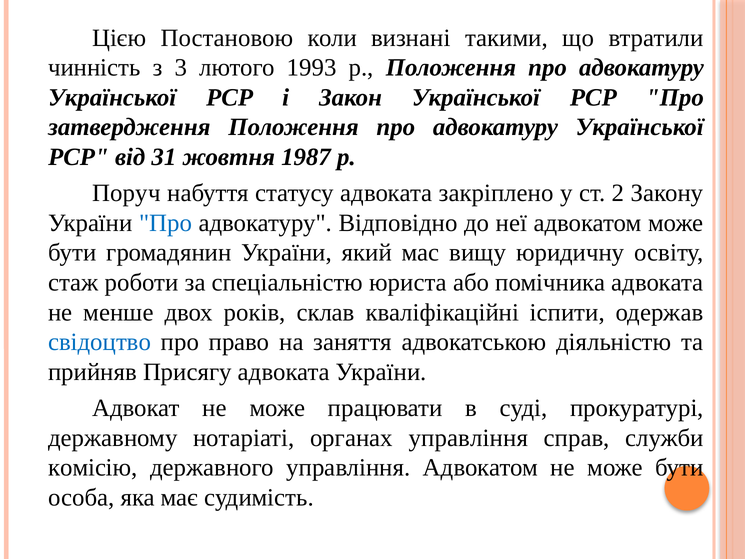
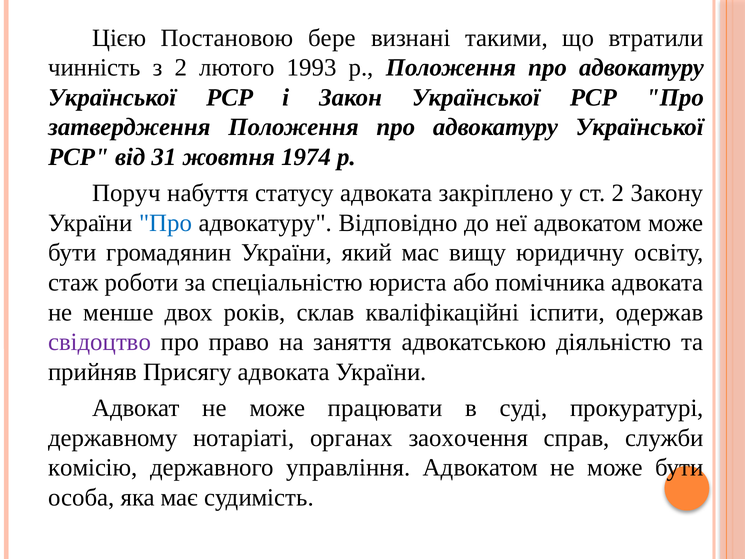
коли: коли -> бере
з 3: 3 -> 2
1987: 1987 -> 1974
свідоцтво colour: blue -> purple
органах управління: управління -> заохочення
